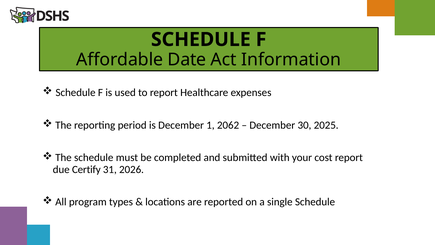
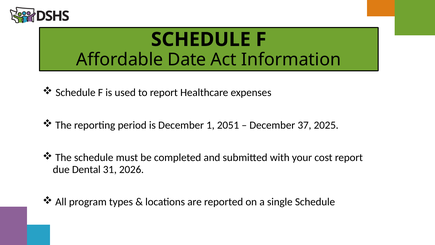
2062: 2062 -> 2051
30: 30 -> 37
Certify: Certify -> Dental
